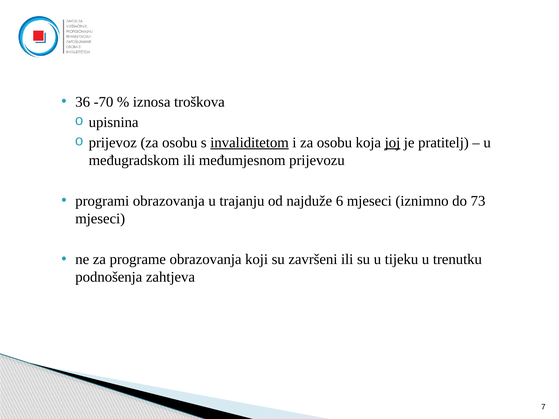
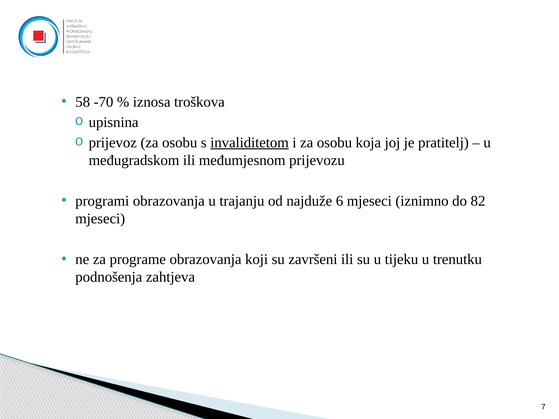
36: 36 -> 58
joj underline: present -> none
73: 73 -> 82
